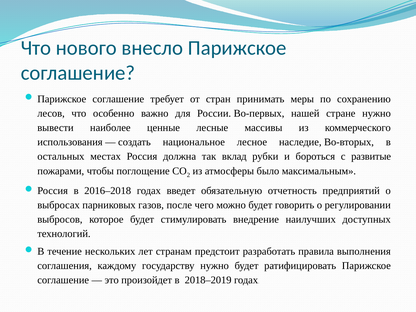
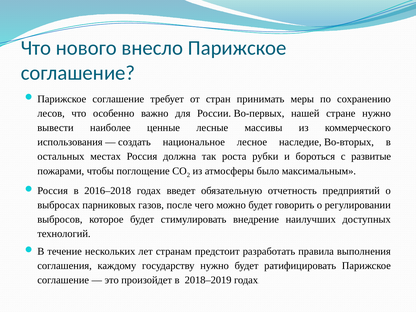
вклад: вклад -> роста
